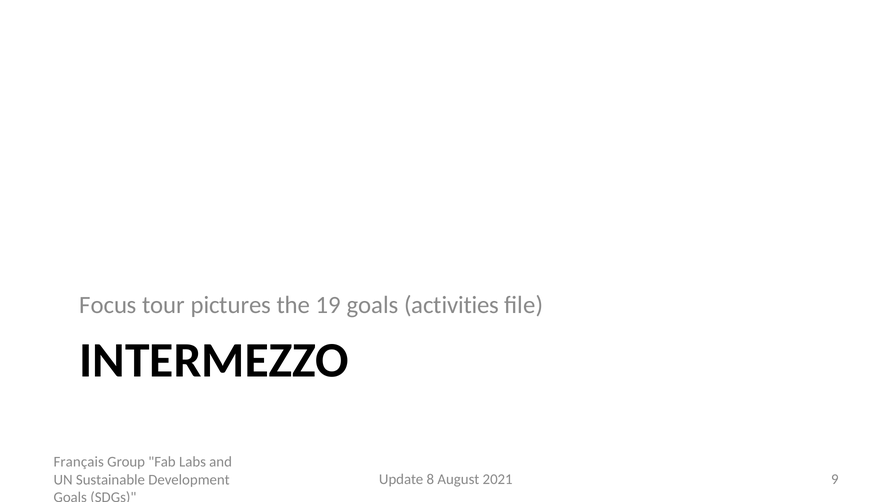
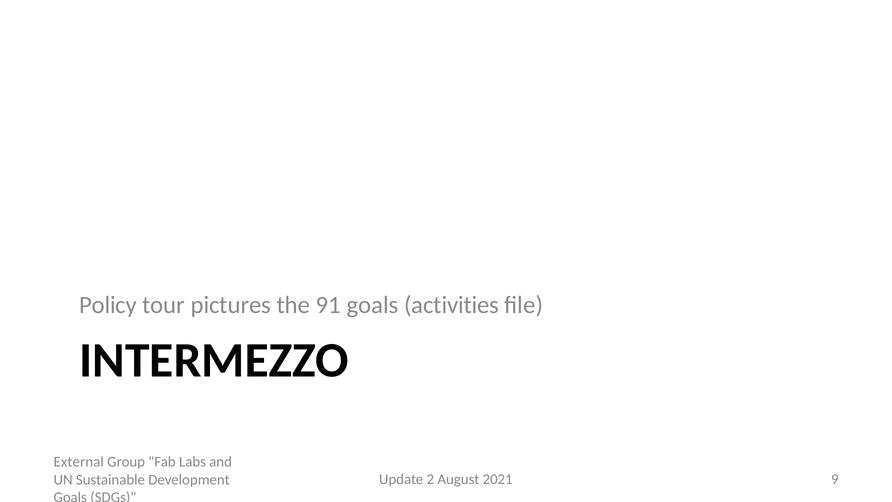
Focus: Focus -> Policy
19: 19 -> 91
Français: Français -> External
8: 8 -> 2
